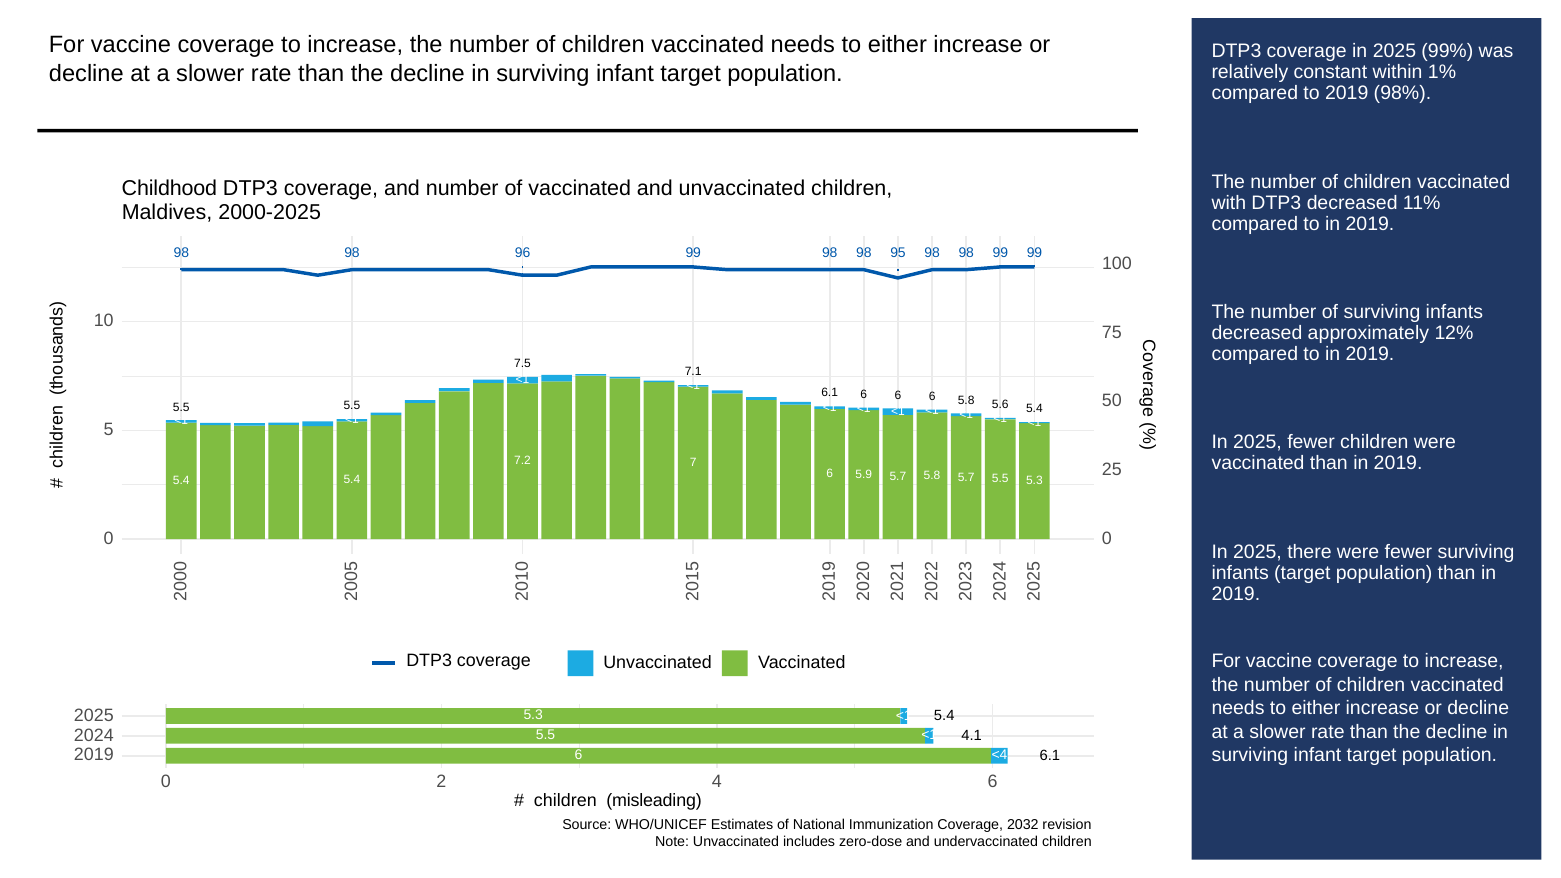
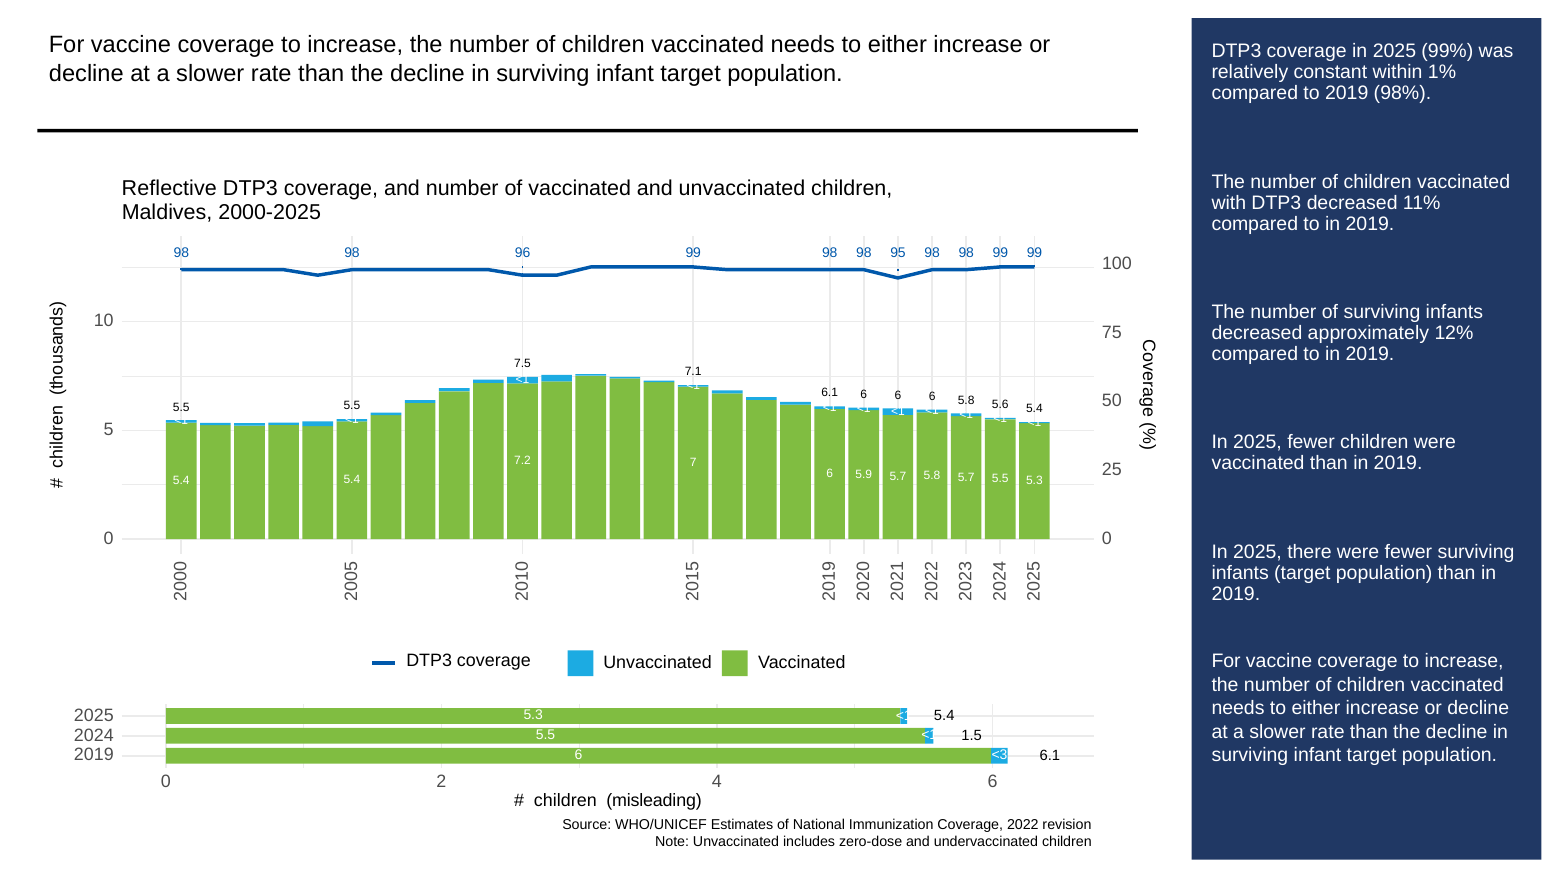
Childhood: Childhood -> Reflective
4.1: 4.1 -> 1.5
<4: <4 -> <3
2032: 2032 -> 2022
